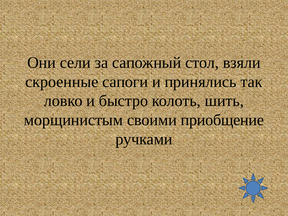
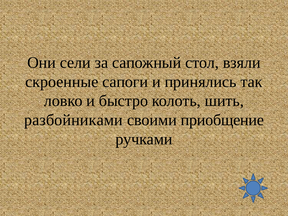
морщинистым: морщинистым -> разбойниками
